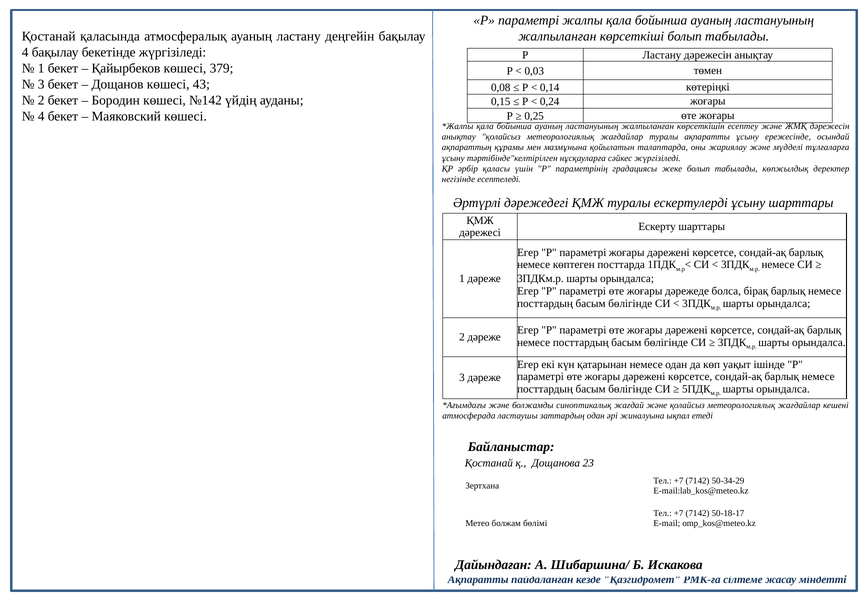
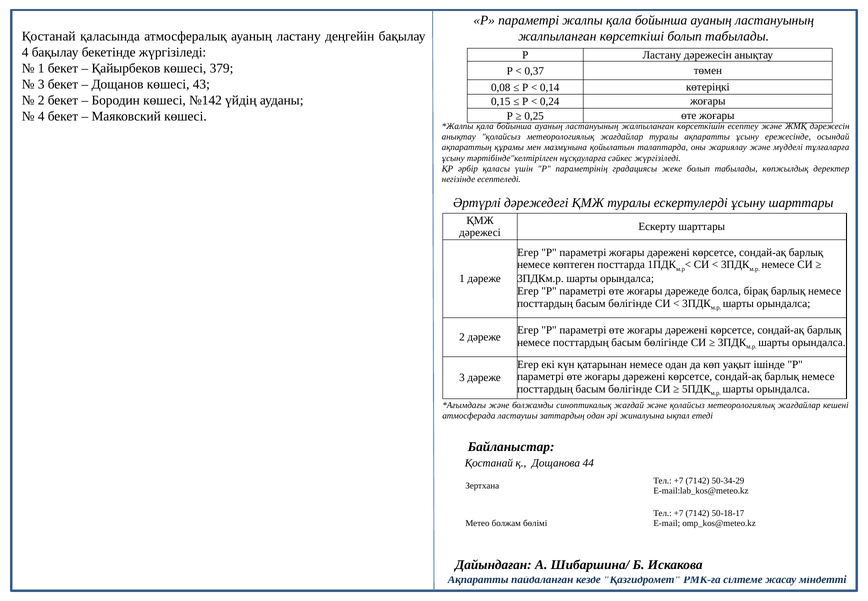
0,03: 0,03 -> 0,37
23: 23 -> 44
